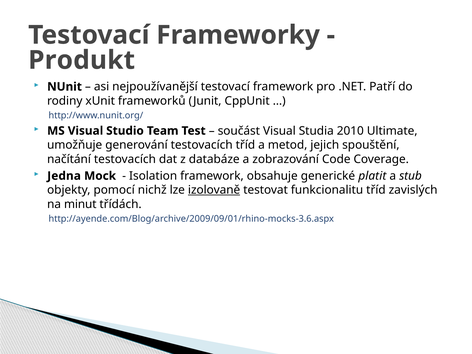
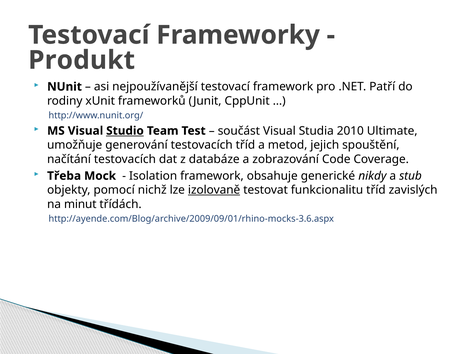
Studio underline: none -> present
Jedna: Jedna -> Třeba
platit: platit -> nikdy
